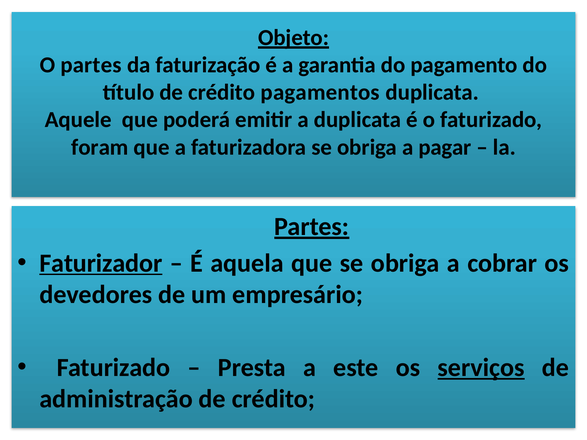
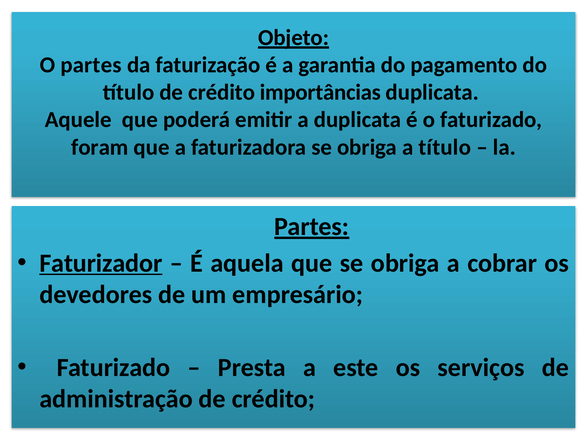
pagamentos: pagamentos -> importâncias
a pagar: pagar -> título
serviços underline: present -> none
